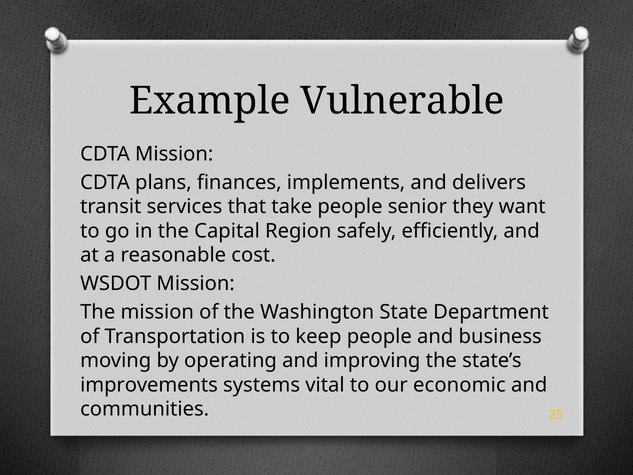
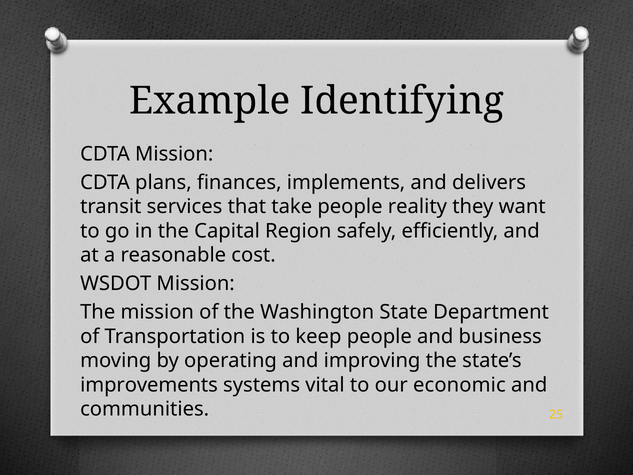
Vulnerable: Vulnerable -> Identifying
senior: senior -> reality
